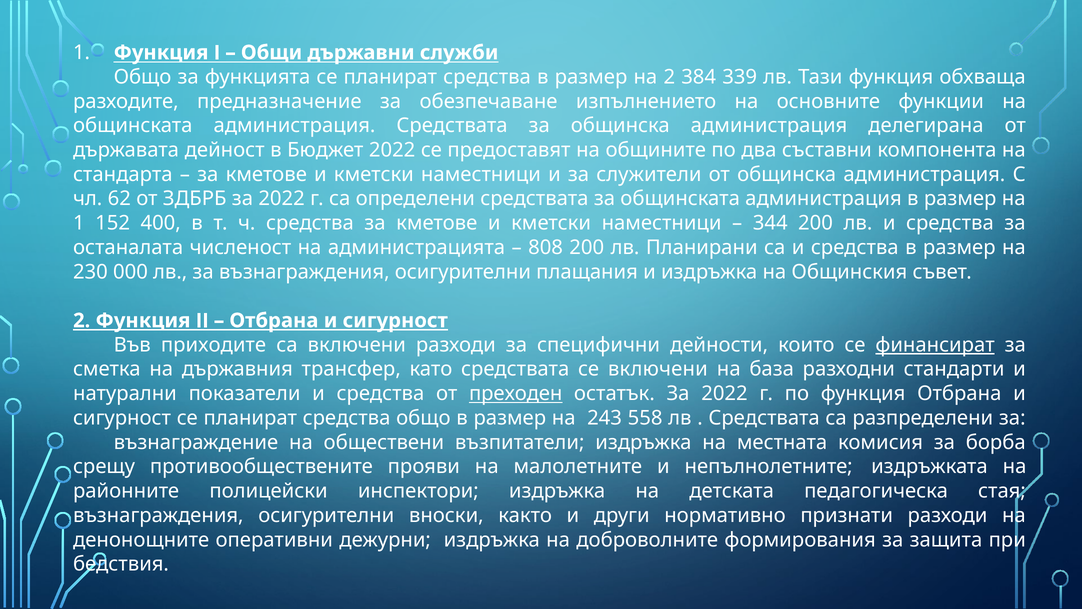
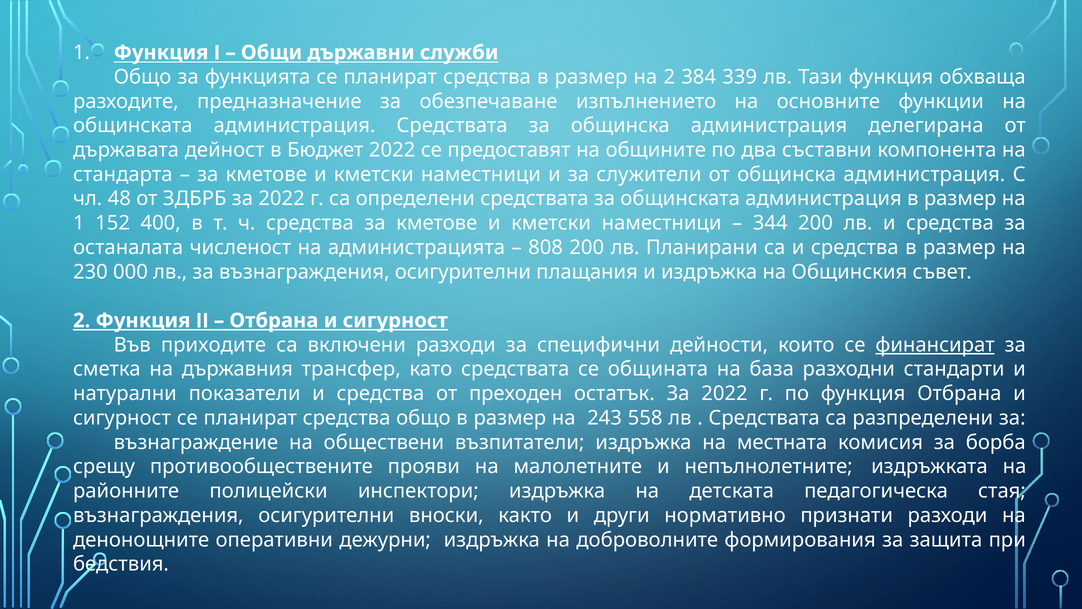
62: 62 -> 48
се включени: включени -> общината
преходен underline: present -> none
